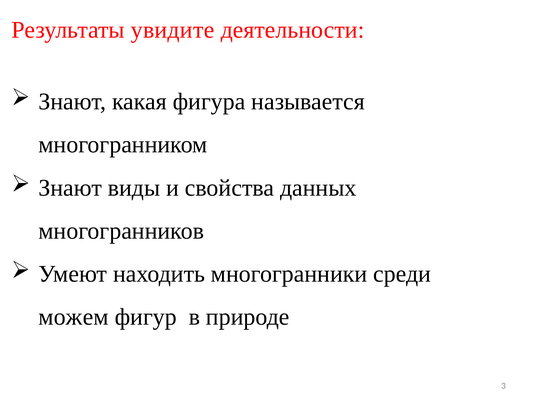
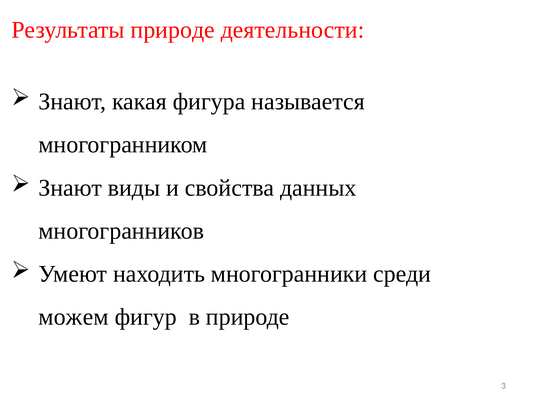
Результаты увидите: увидите -> природе
